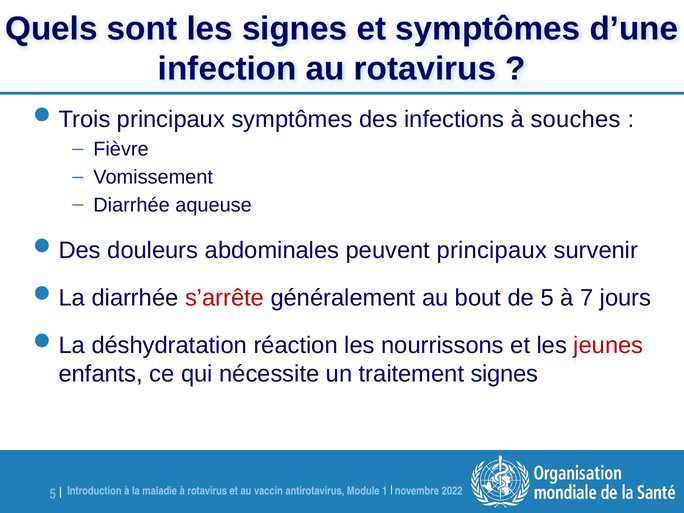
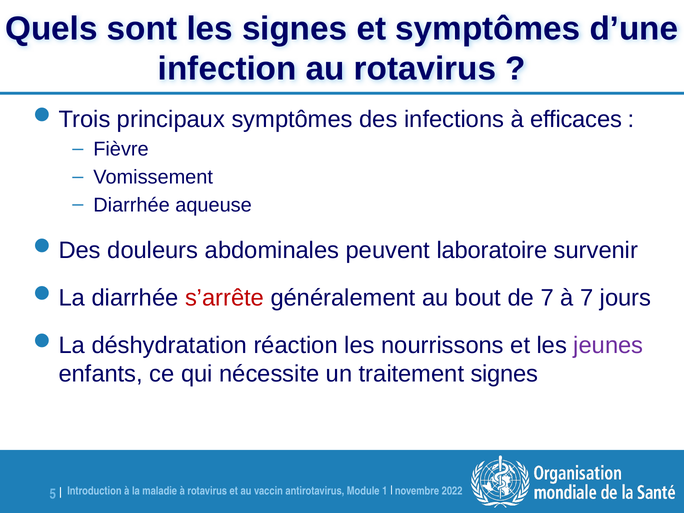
souches: souches -> efficaces
peuvent principaux: principaux -> laboratoire
de 5: 5 -> 7
jeunes colour: red -> purple
